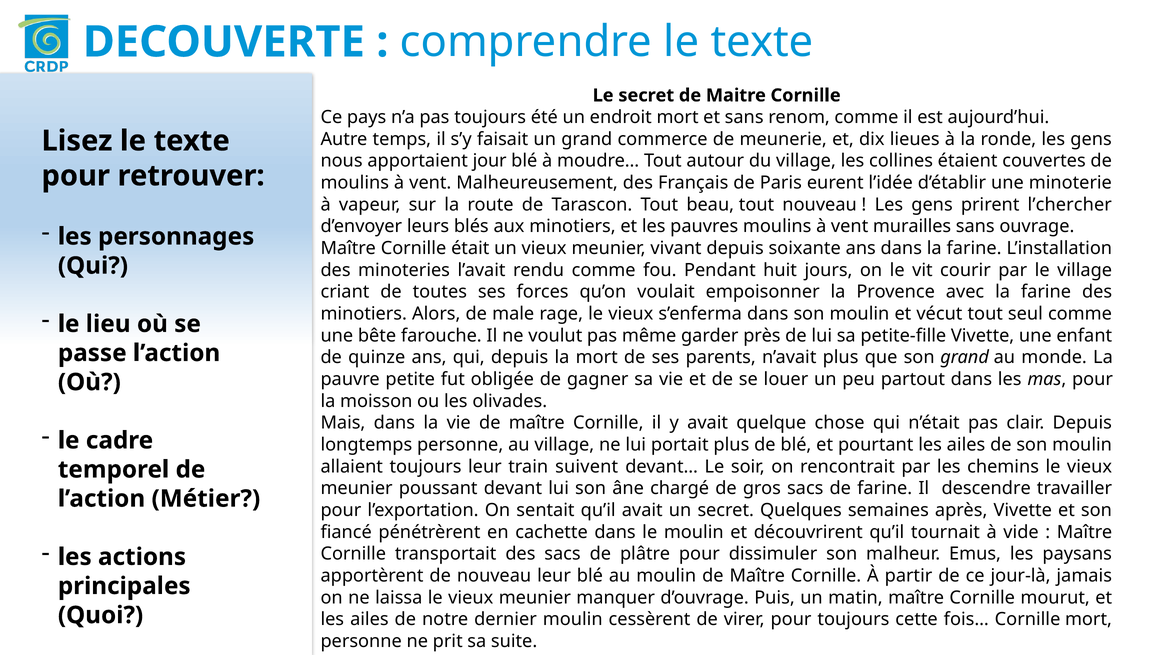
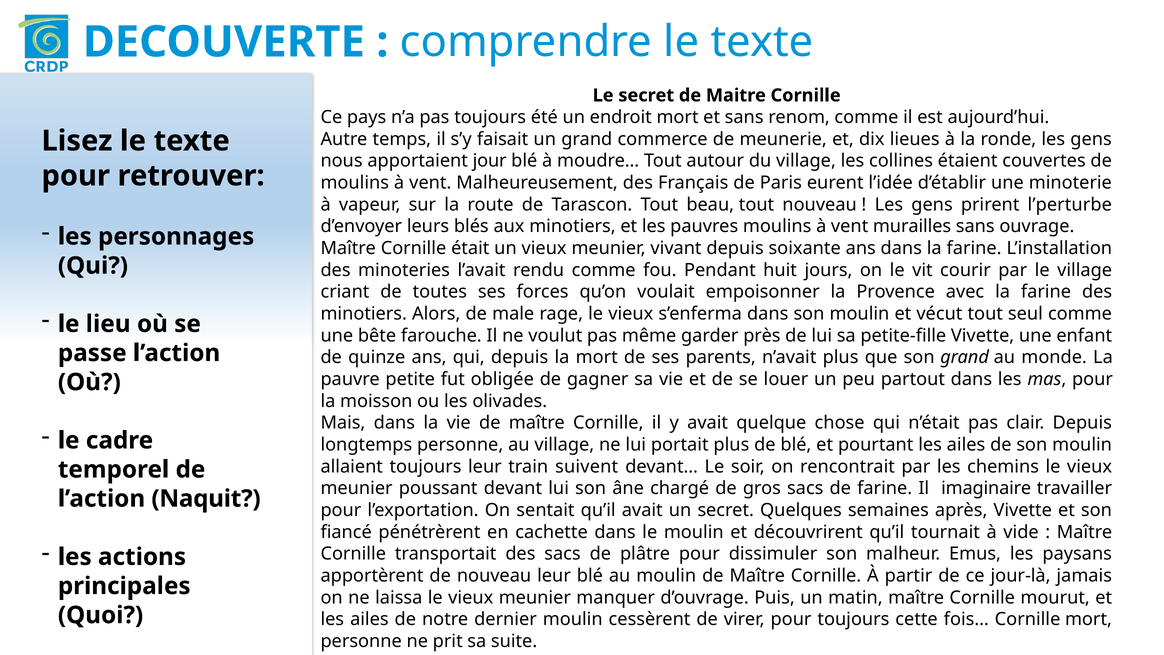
l’chercher: l’chercher -> l’perturbe
descendre: descendre -> imaginaire
Métier: Métier -> Naquit
